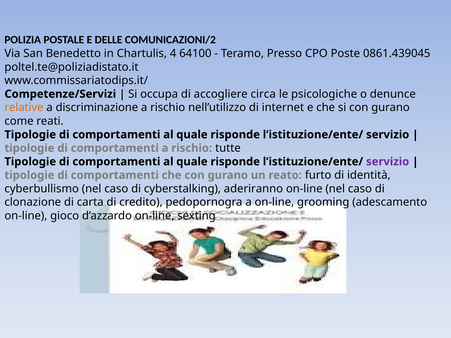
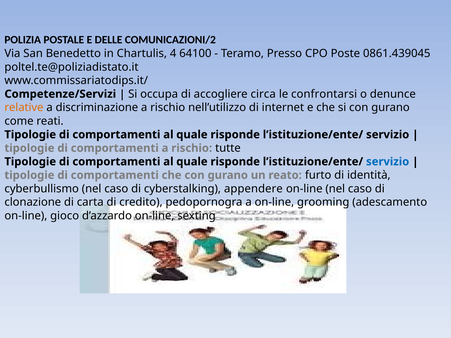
psicologiche: psicologiche -> confrontarsi
servizio at (388, 162) colour: purple -> blue
aderiranno: aderiranno -> appendere
